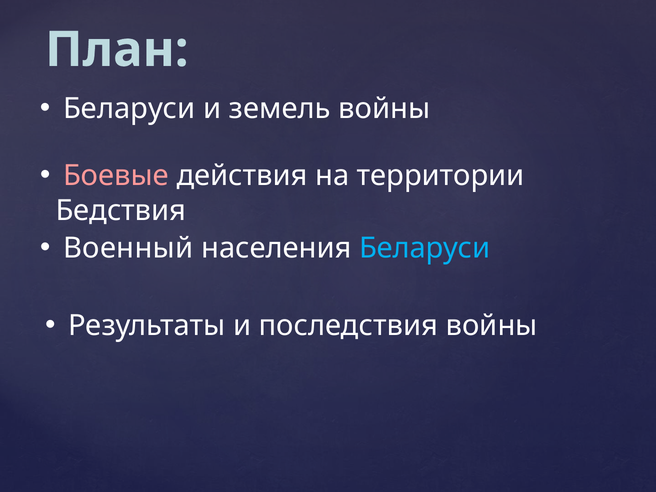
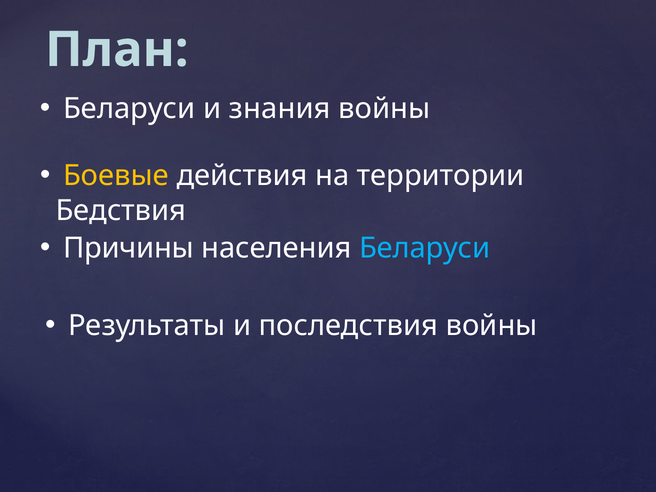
земель: земель -> знания
Боевые colour: pink -> yellow
Военный: Военный -> Причины
